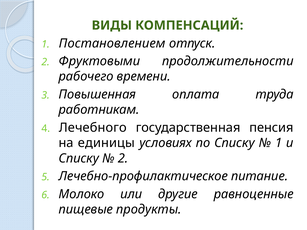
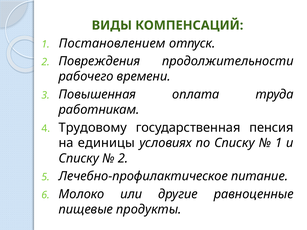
Фруктовыми: Фруктовыми -> Повреждения
Лечебного: Лечебного -> Трудовому
